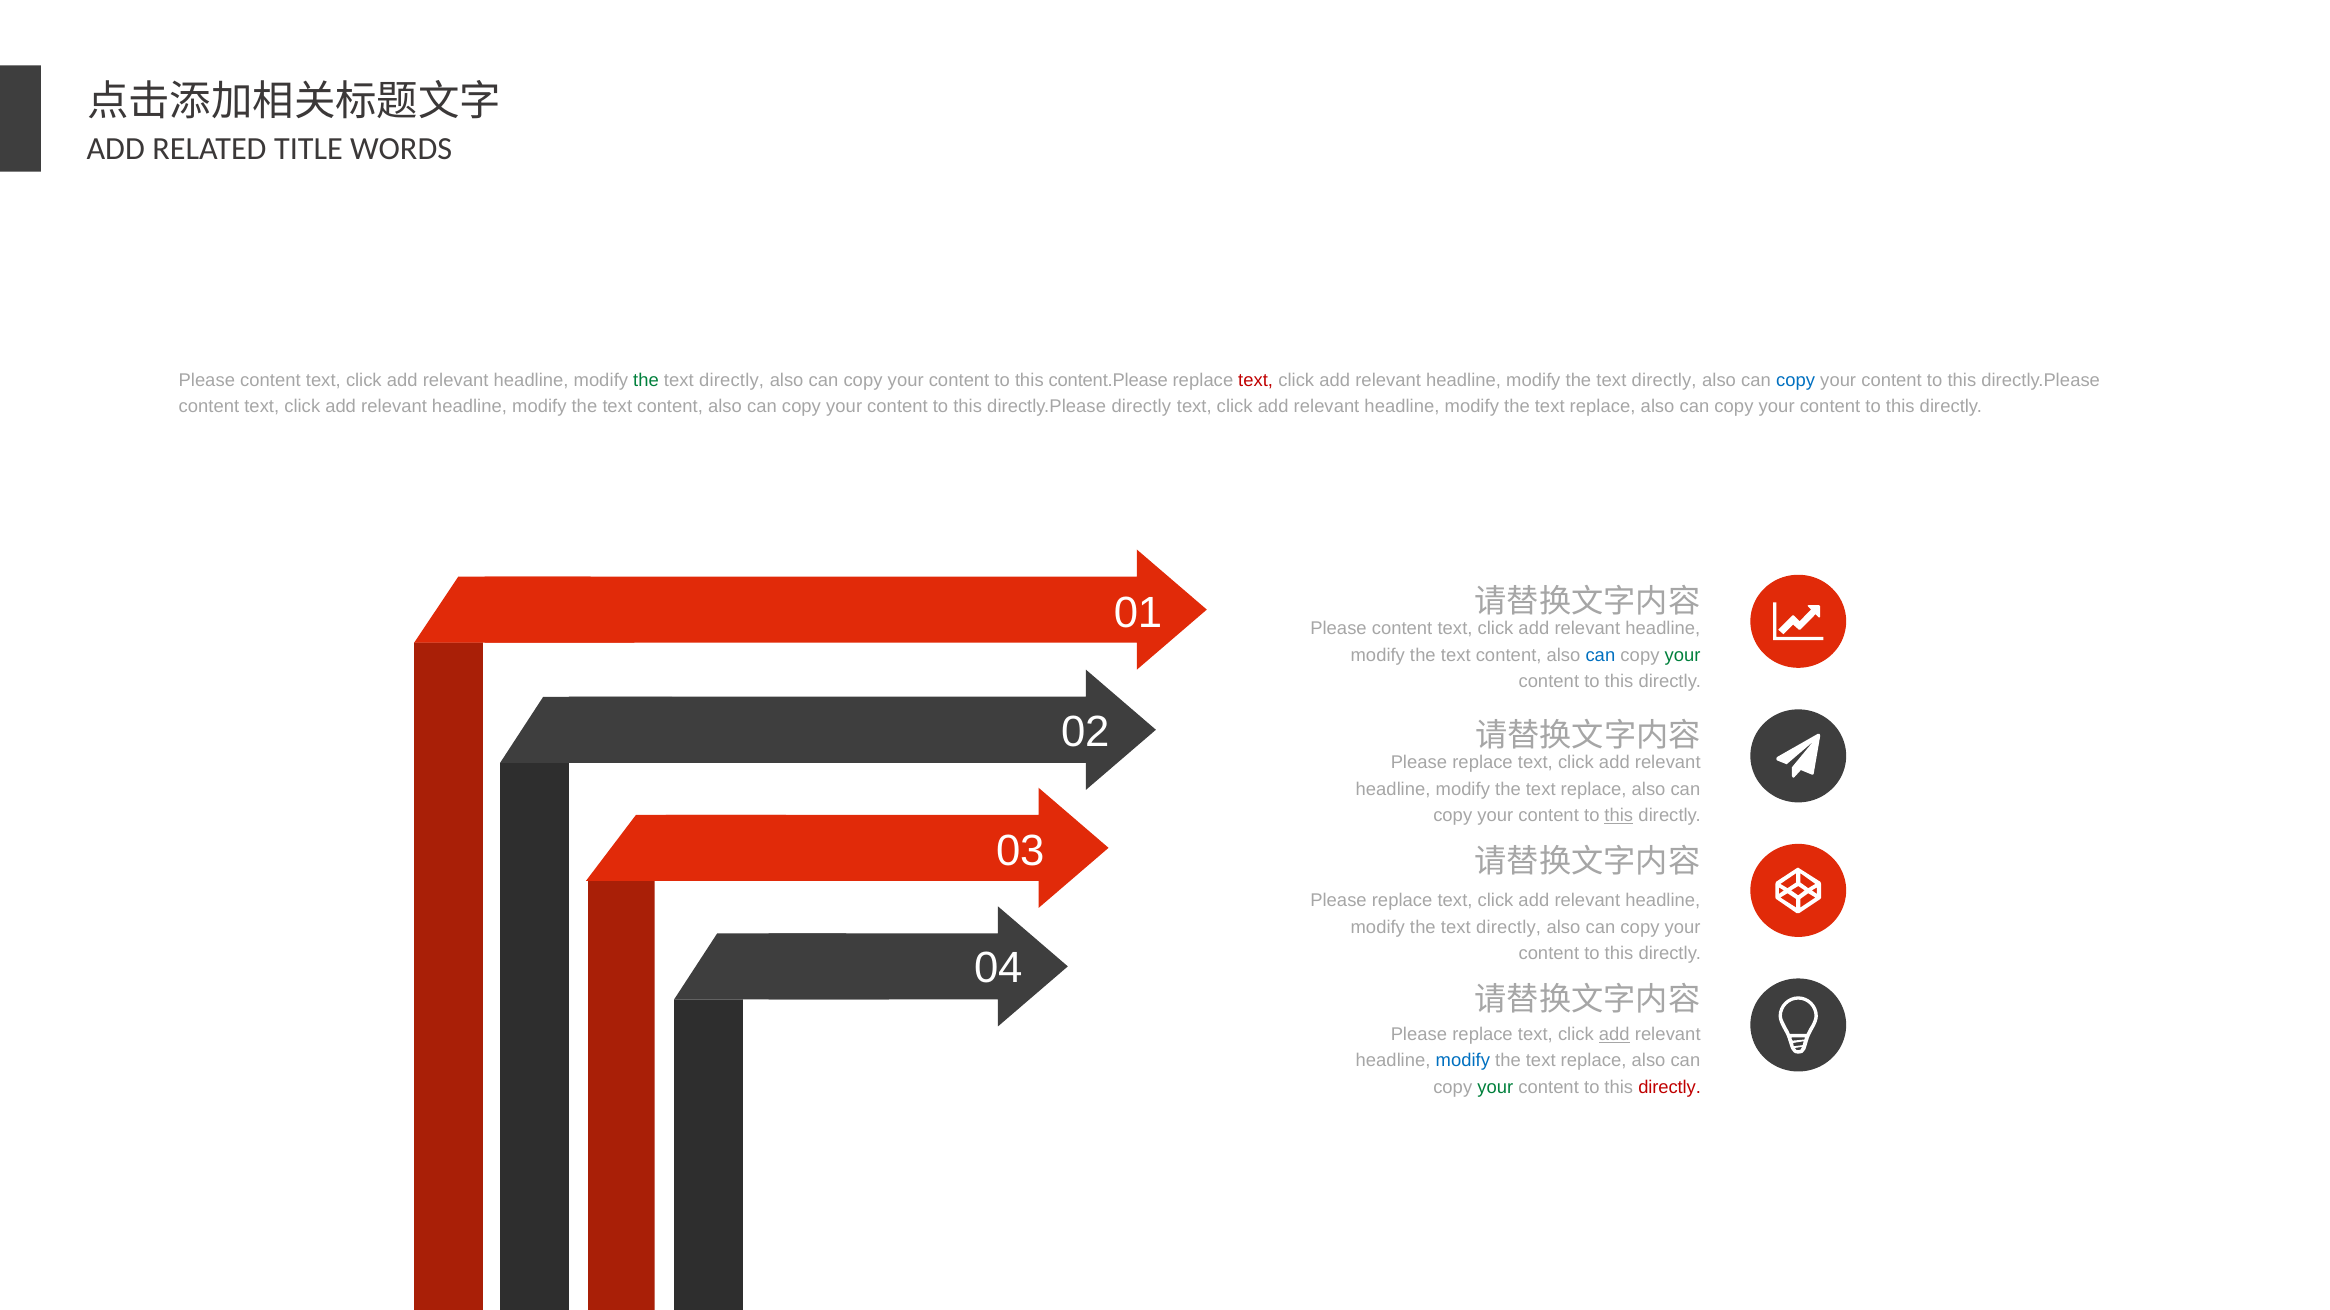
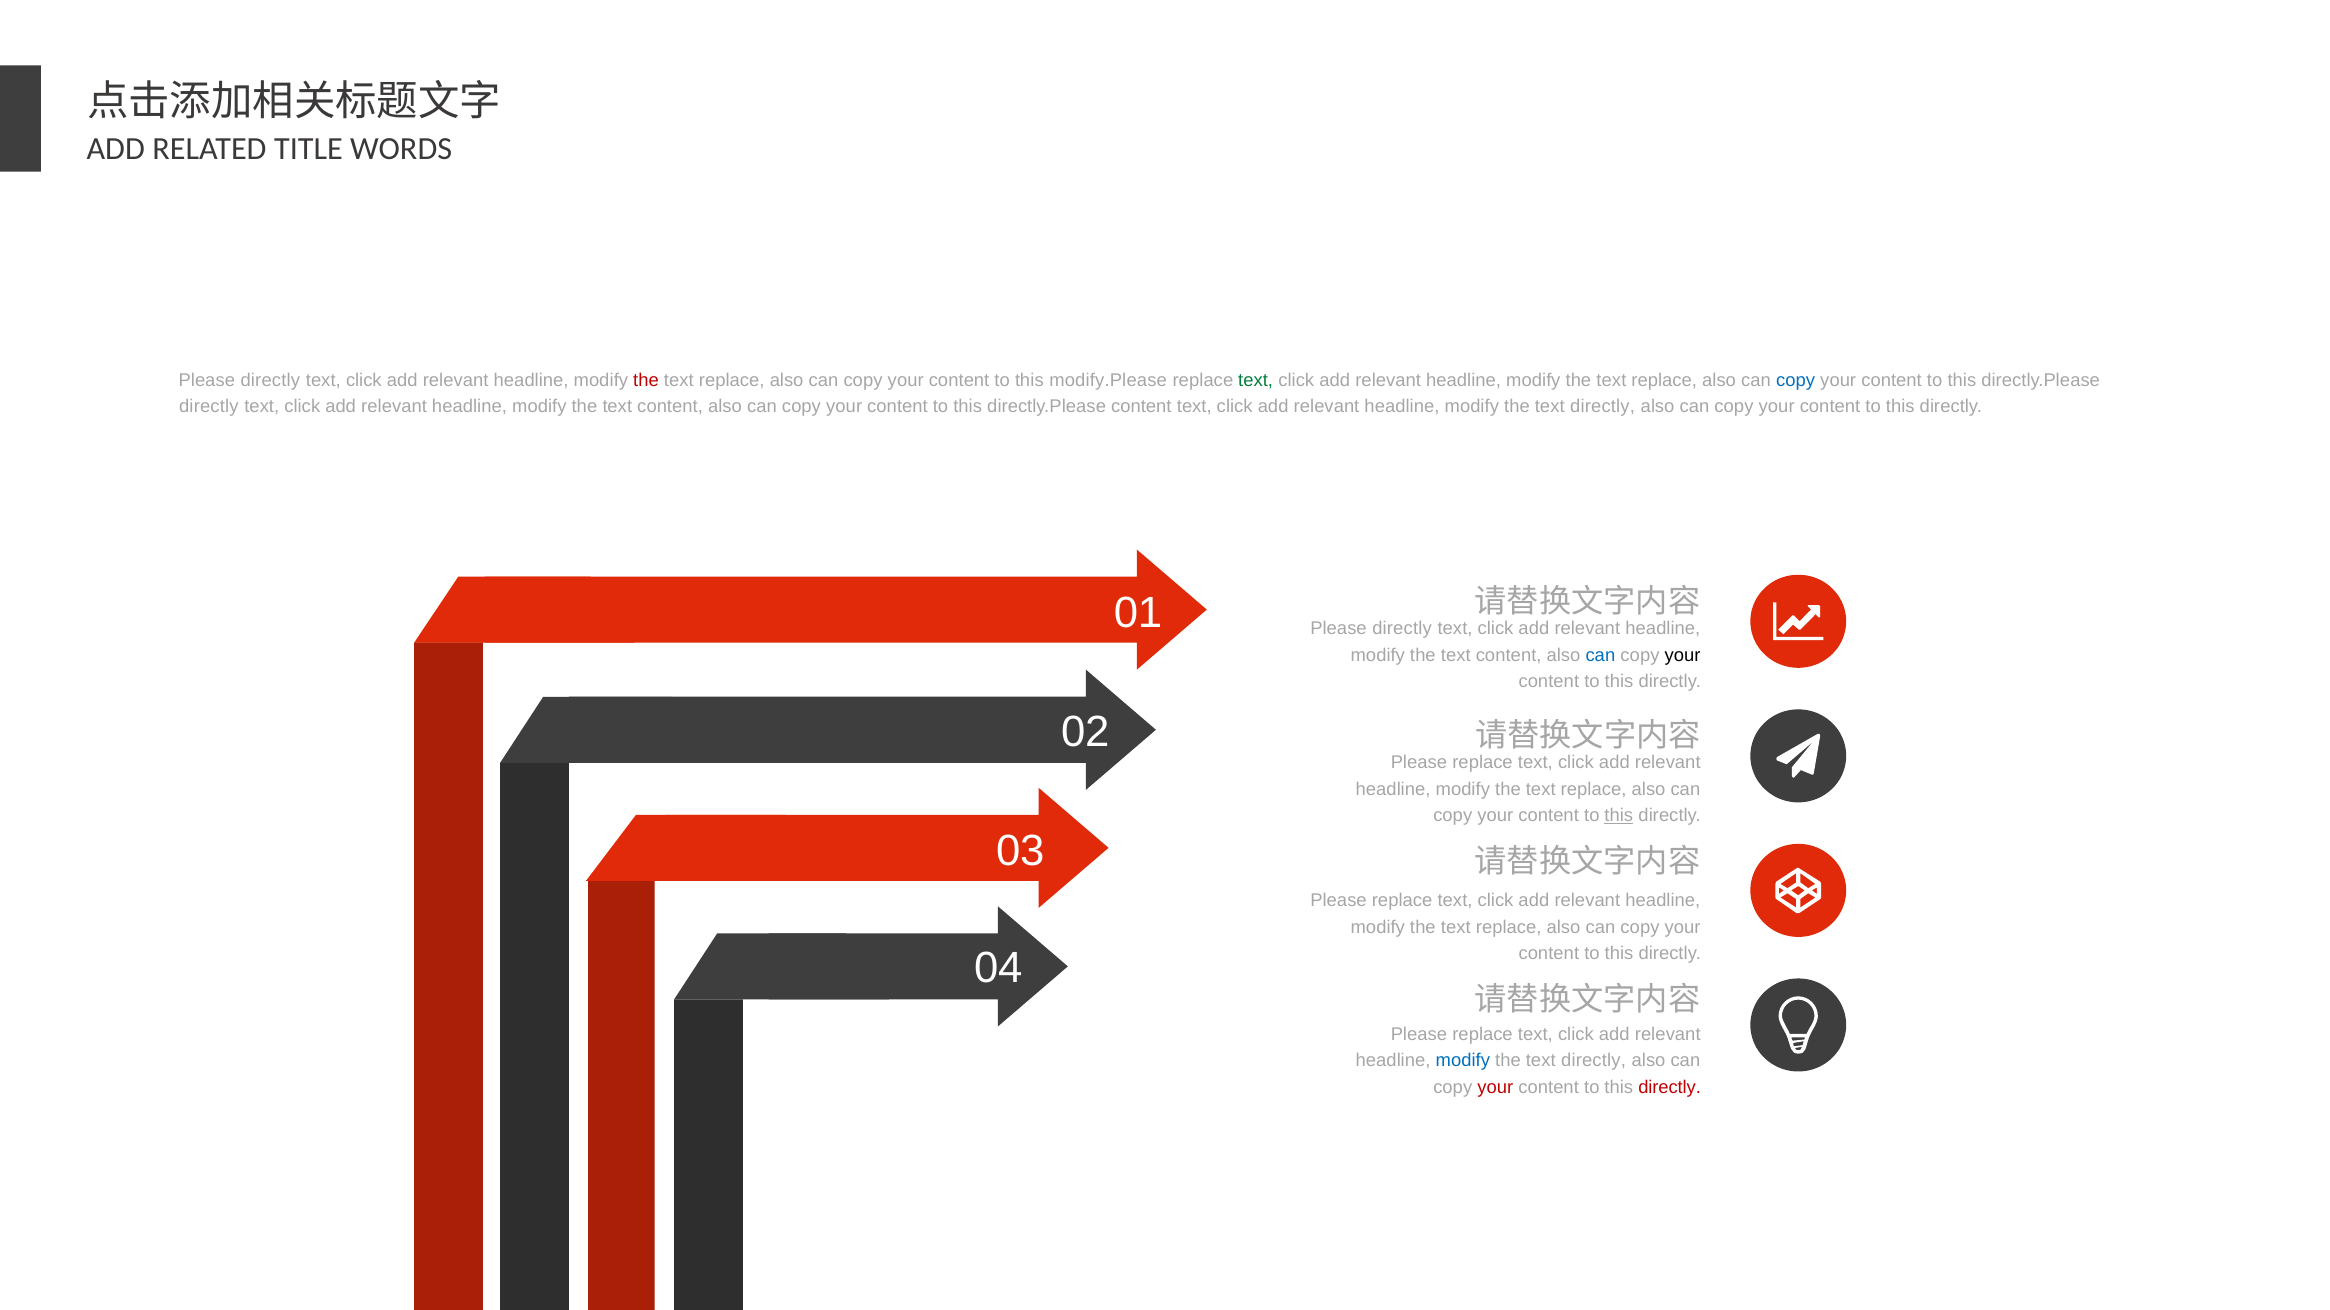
content at (270, 380): content -> directly
the at (646, 380) colour: green -> red
directly at (732, 380): directly -> replace
content.Please: content.Please -> modify.Please
text at (1256, 380) colour: red -> green
directly at (1664, 380): directly -> replace
content at (209, 407): content -> directly
directly.Please directly: directly -> content
replace at (1603, 407): replace -> directly
content at (1402, 629): content -> directly
your at (1683, 656) colour: green -> black
directly at (1509, 928): directly -> replace
add at (1614, 1035) underline: present -> none
replace at (1594, 1061): replace -> directly
your at (1495, 1088) colour: green -> red
